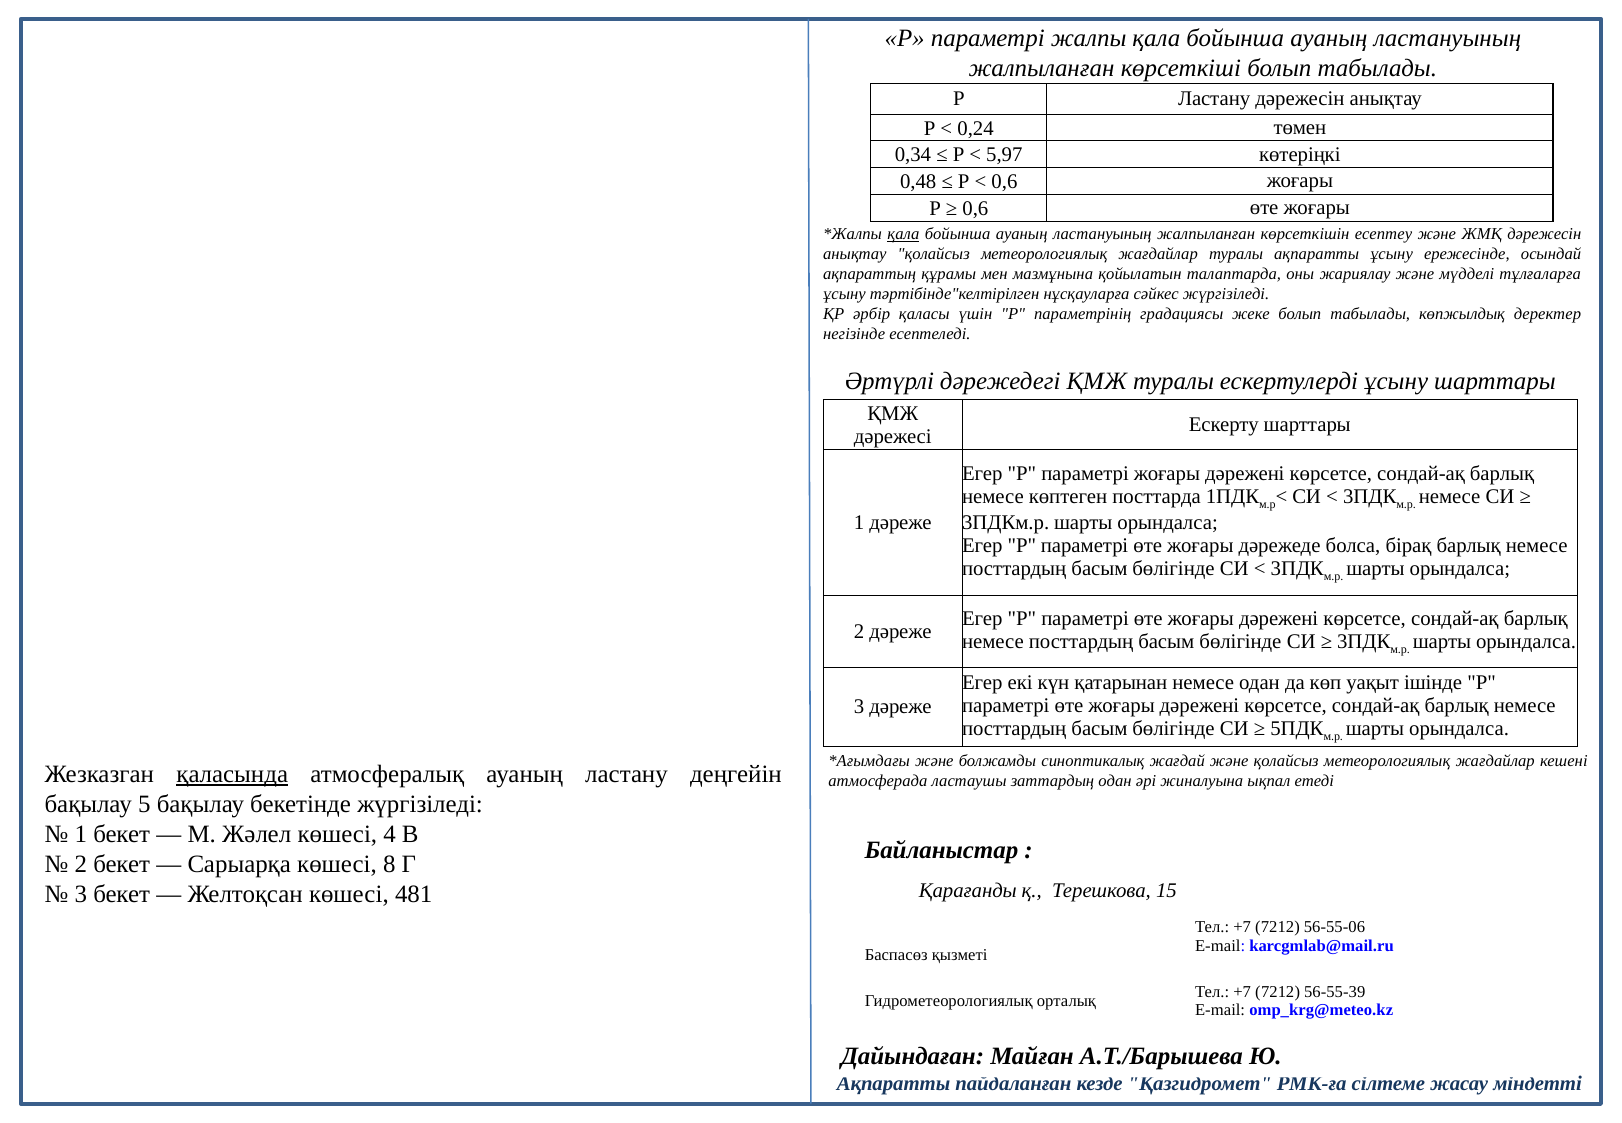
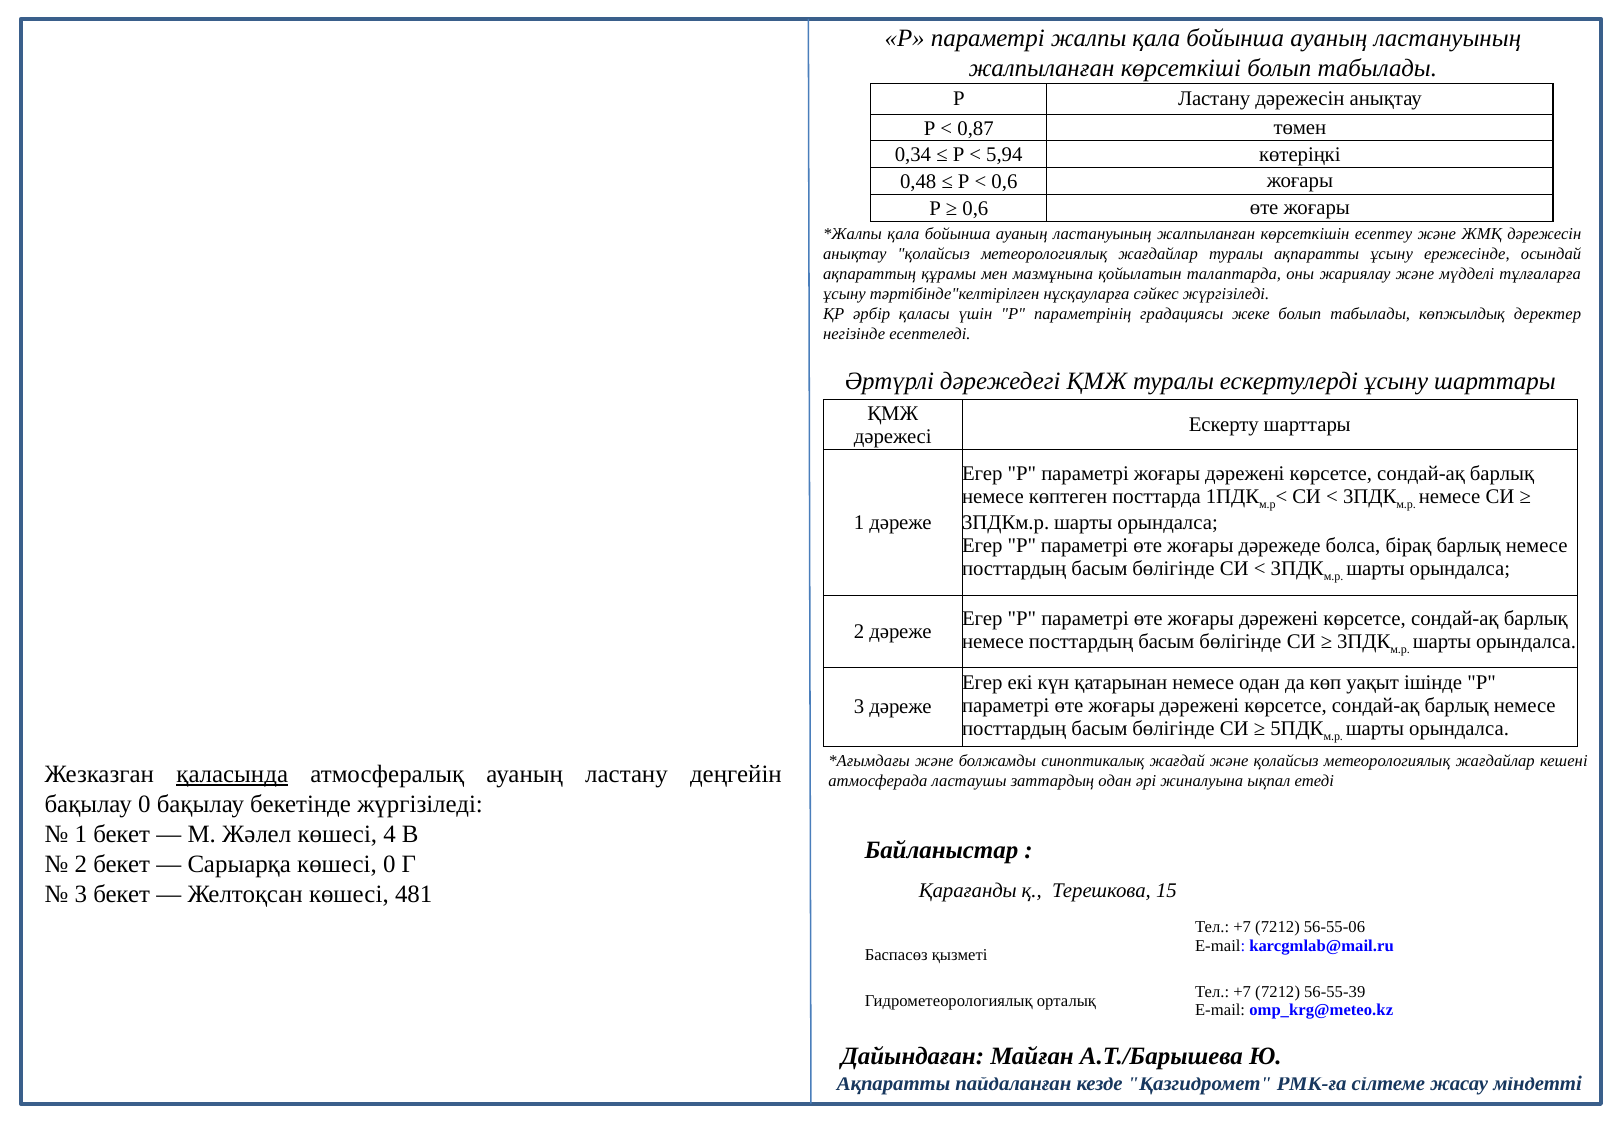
0,24: 0,24 -> 0,87
5,97: 5,97 -> 5,94
қала at (903, 234) underline: present -> none
бақылау 5: 5 -> 0
көшесі 8: 8 -> 0
